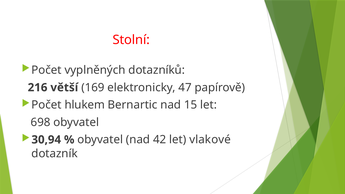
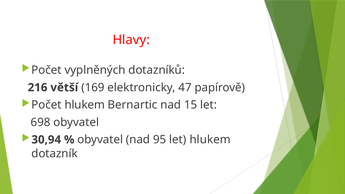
Stolní: Stolní -> Hlavy
42: 42 -> 95
let vlakové: vlakové -> hlukem
